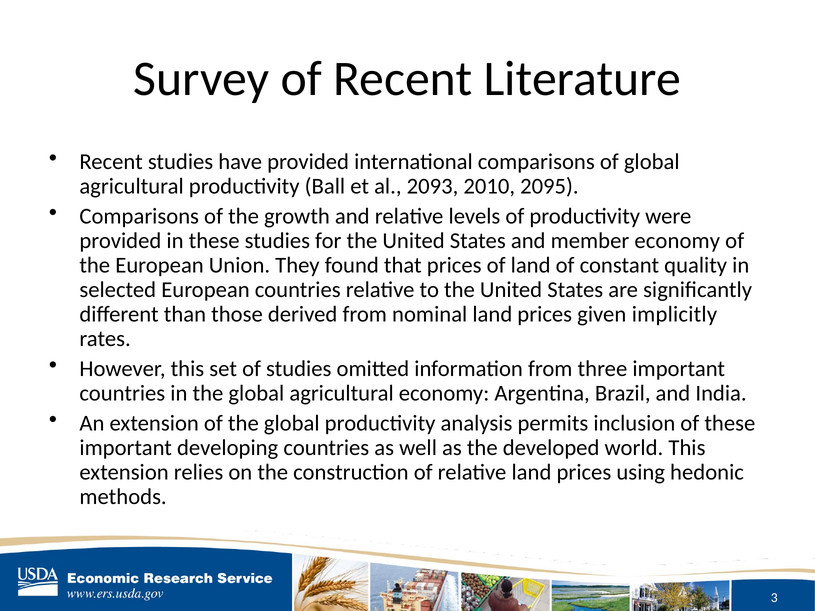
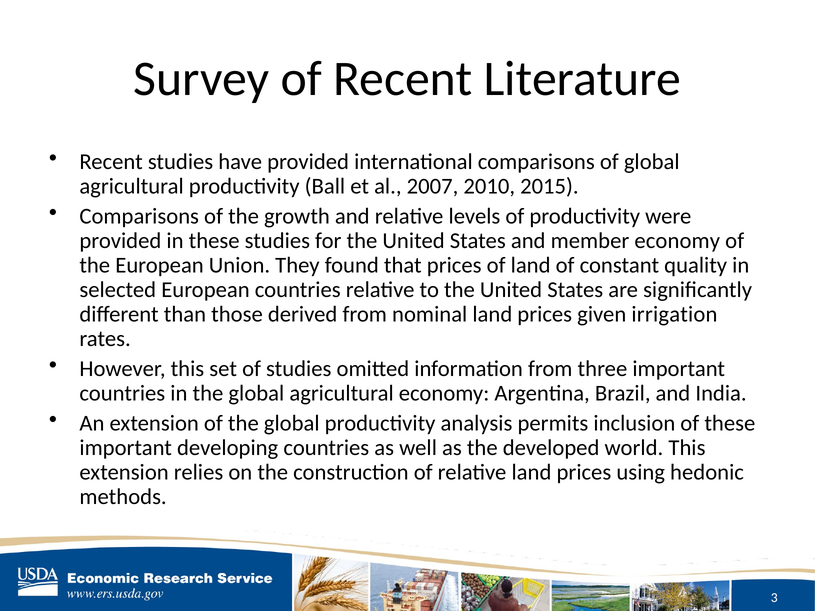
2093: 2093 -> 2007
2095: 2095 -> 2015
implicitly: implicitly -> irrigation
